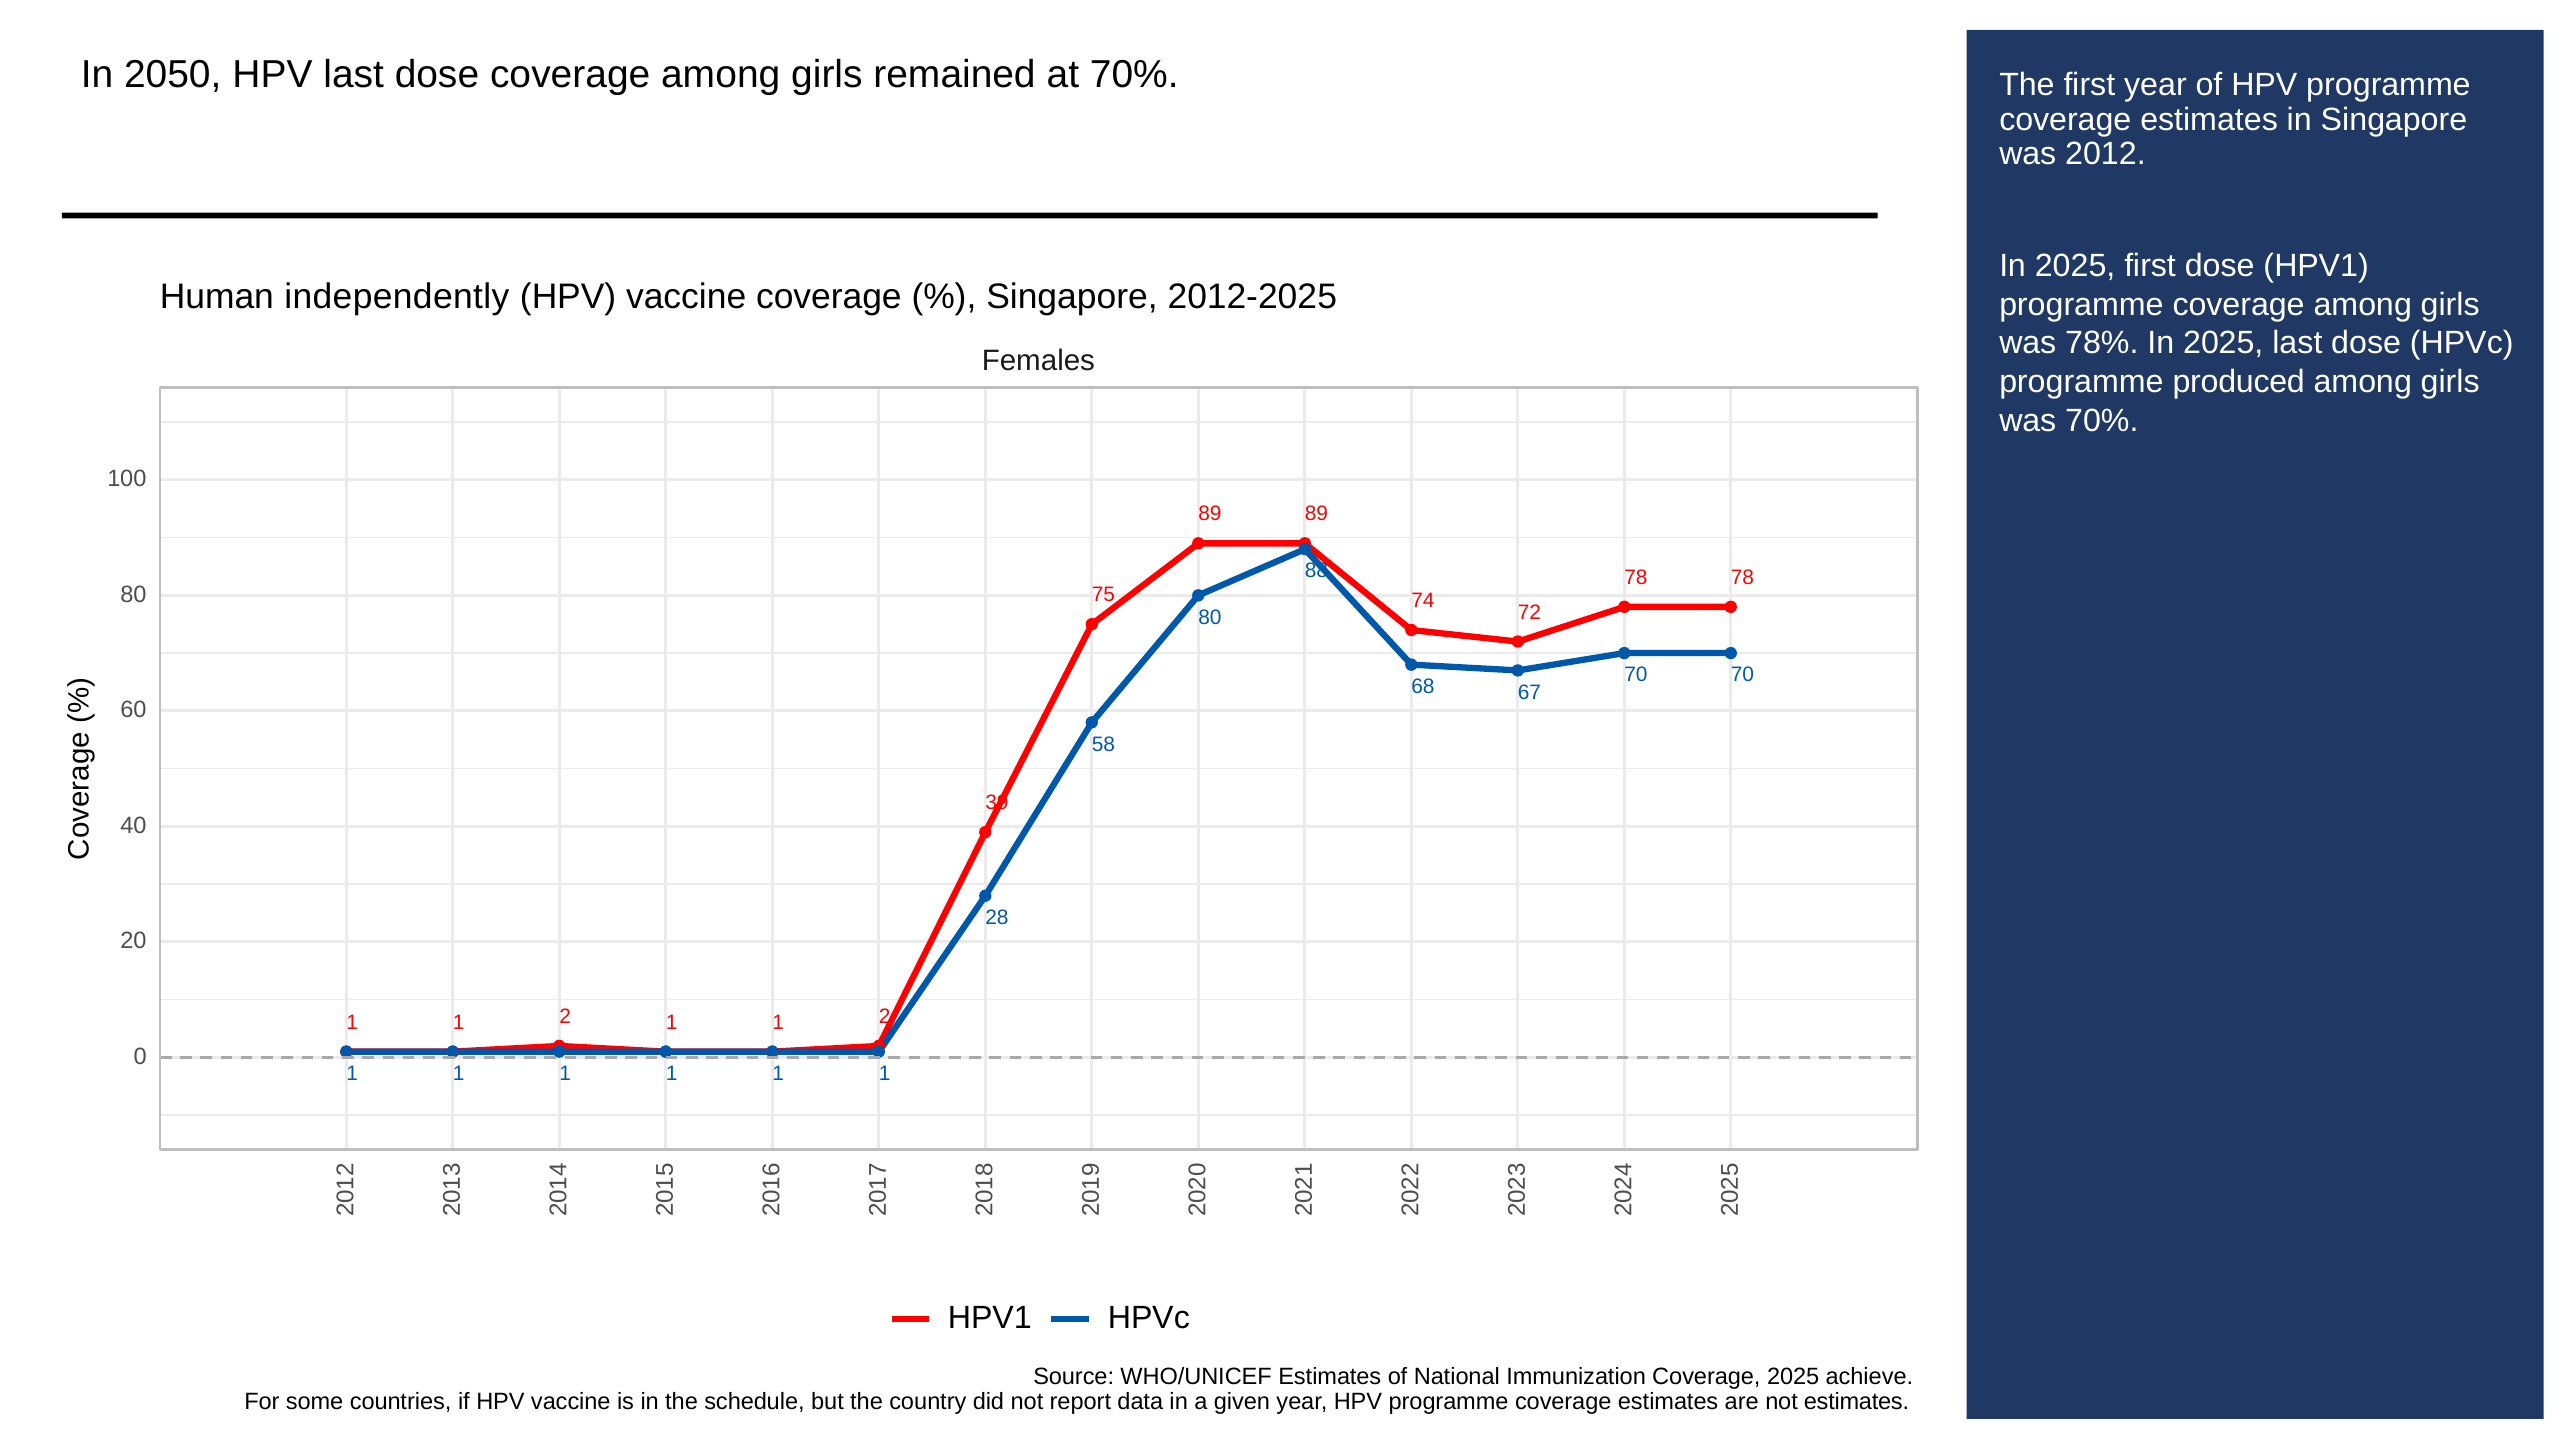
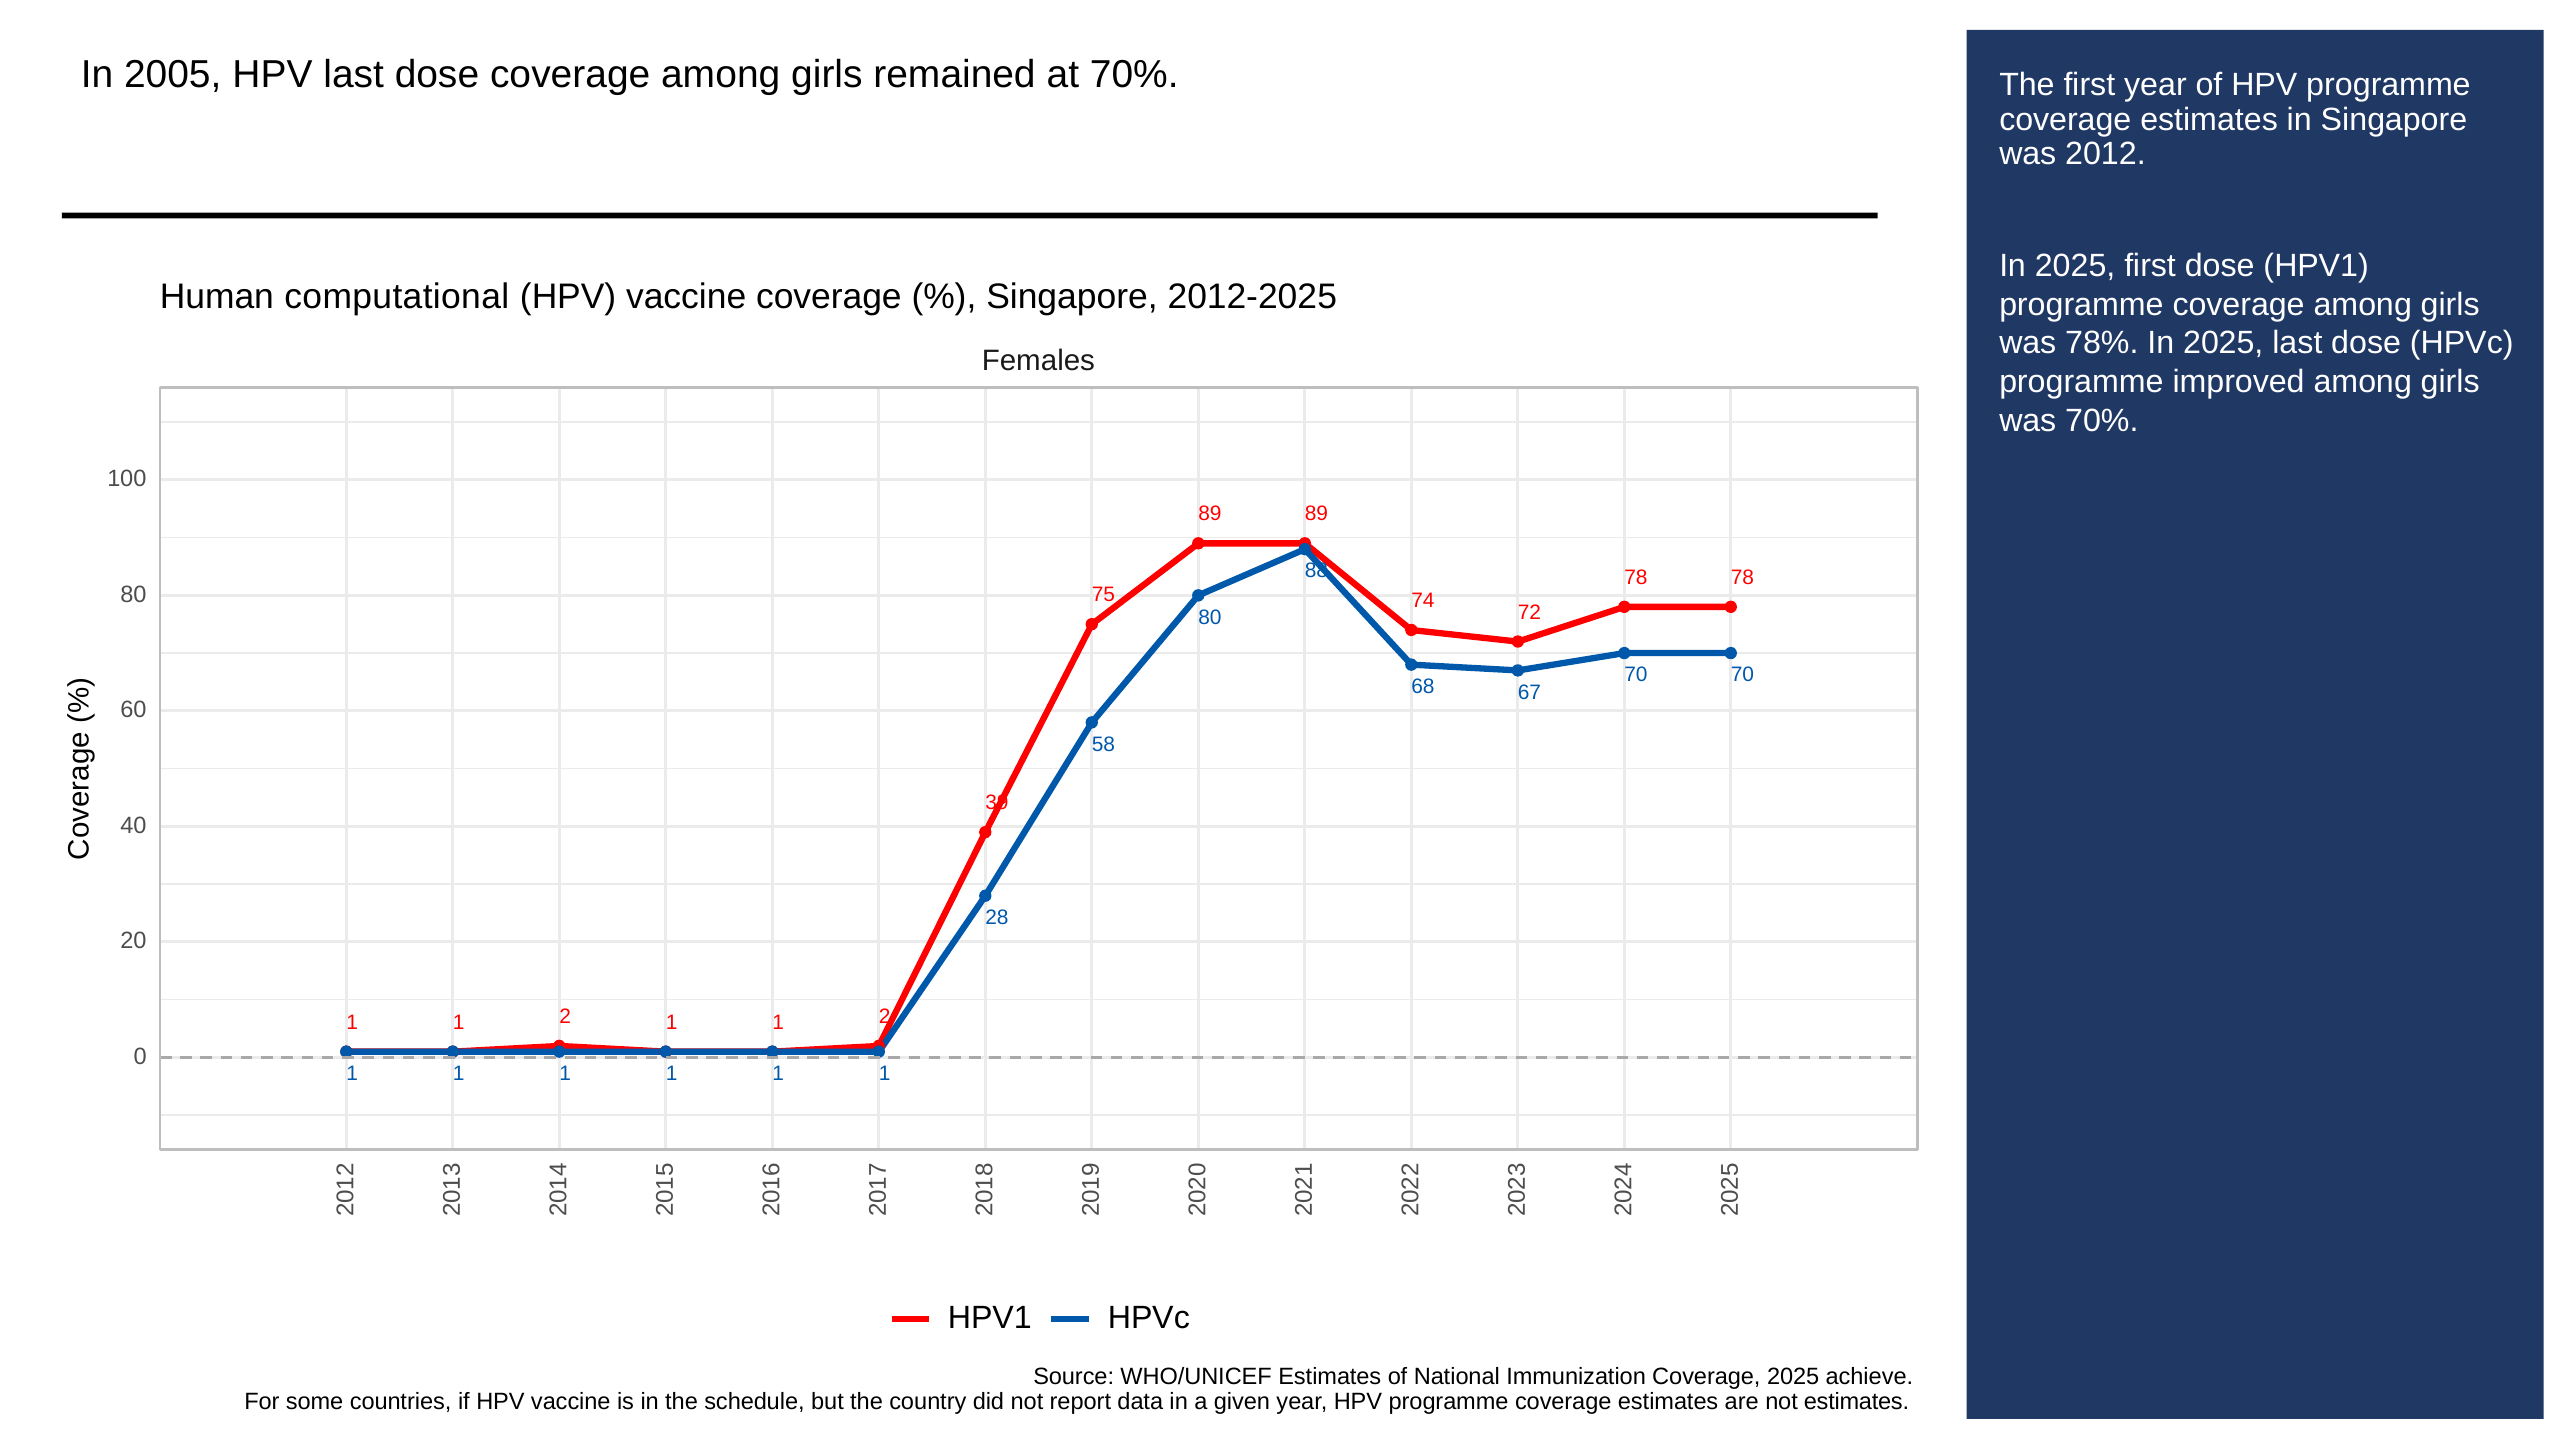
2050: 2050 -> 2005
independently: independently -> computational
produced: produced -> improved
